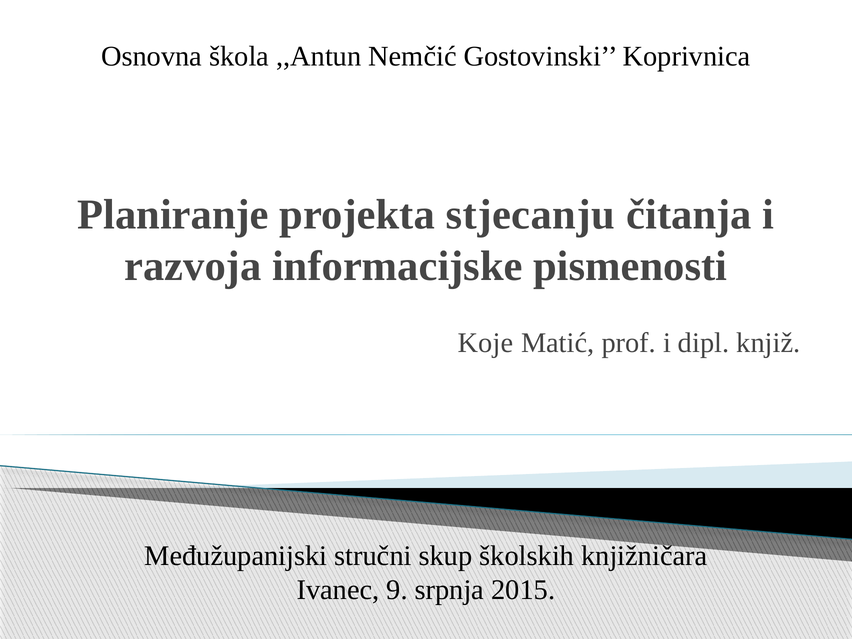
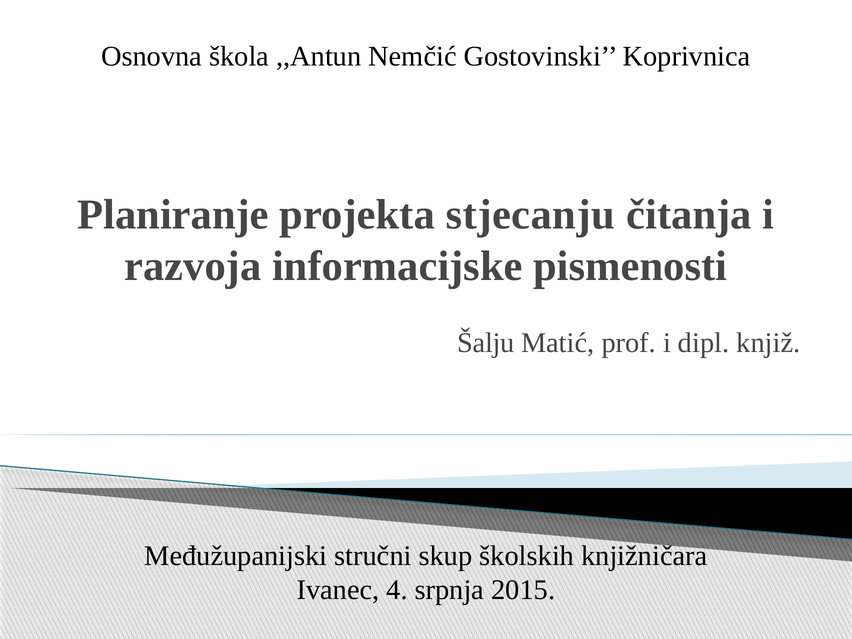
Koje: Koje -> Šalju
9: 9 -> 4
